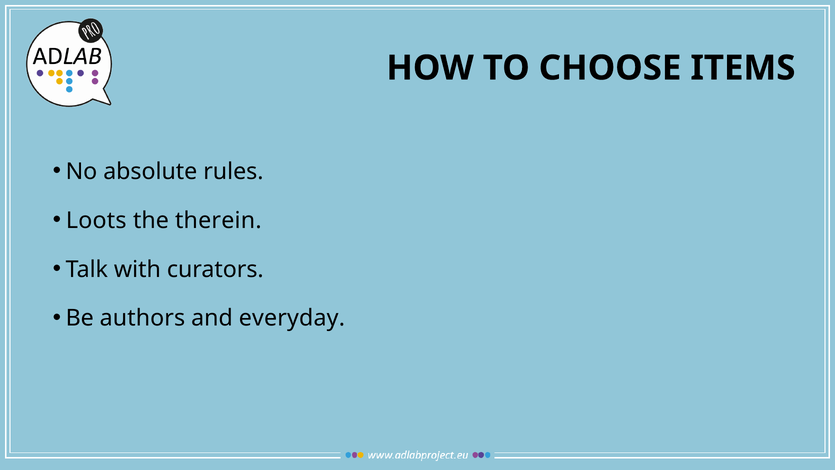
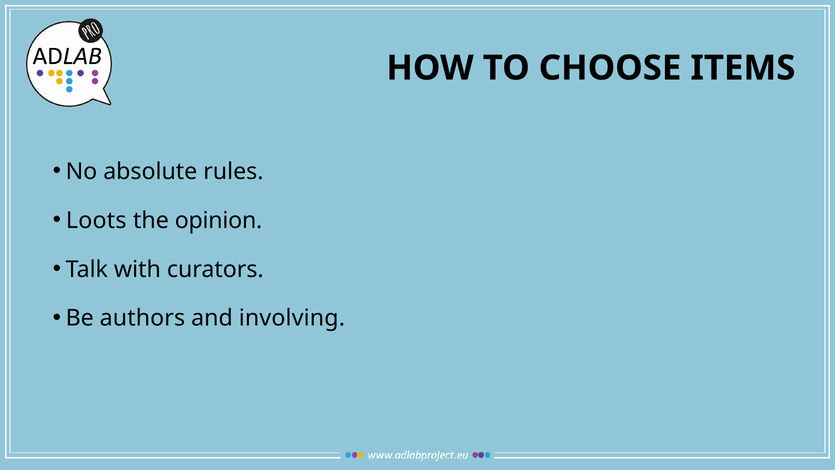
therein: therein -> opinion
everyday: everyday -> involving
